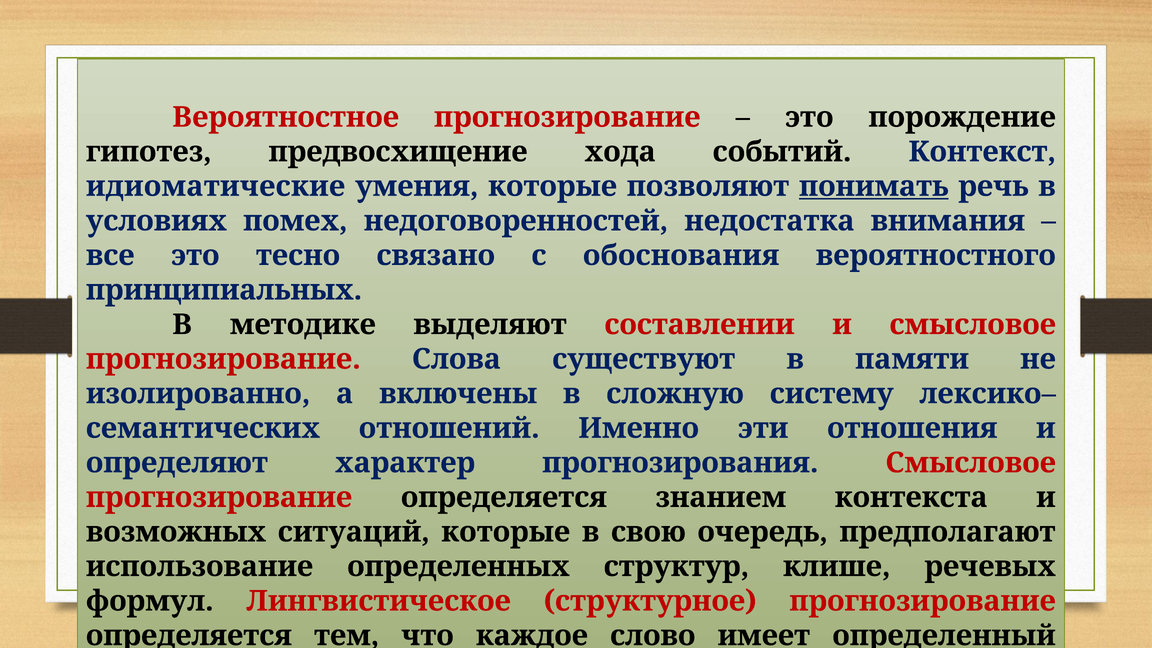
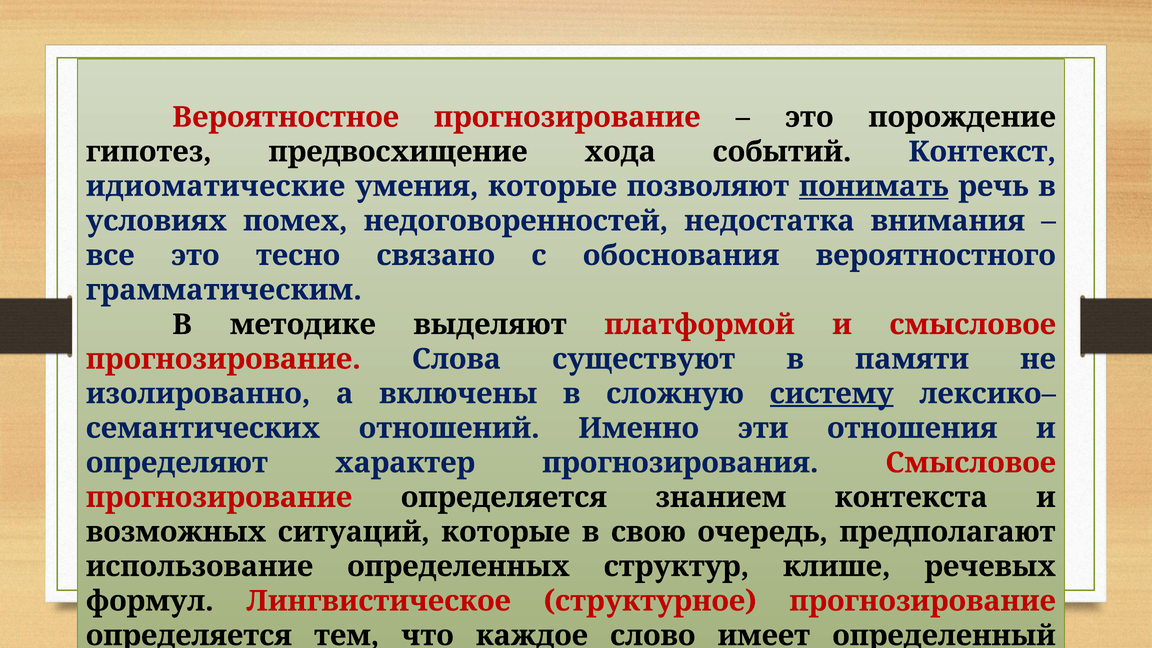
принципиальных: принципиальных -> грамматическим
составлении: составлении -> платформой
систему underline: none -> present
